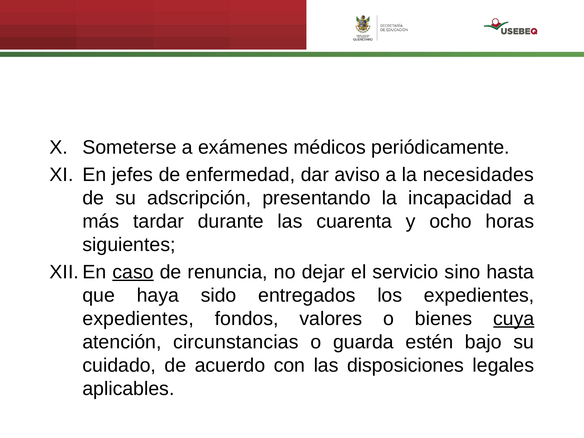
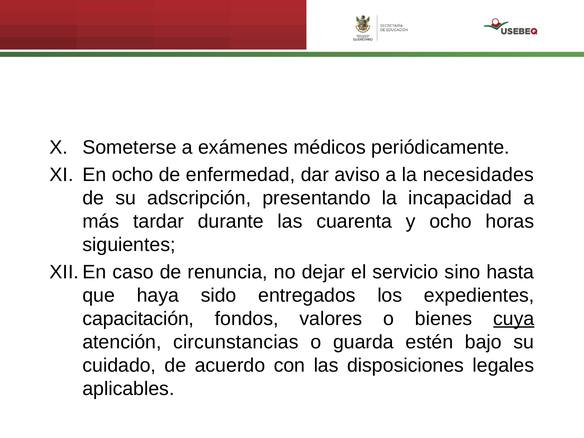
En jefes: jefes -> ocho
caso underline: present -> none
expedientes at (138, 319): expedientes -> capacitación
